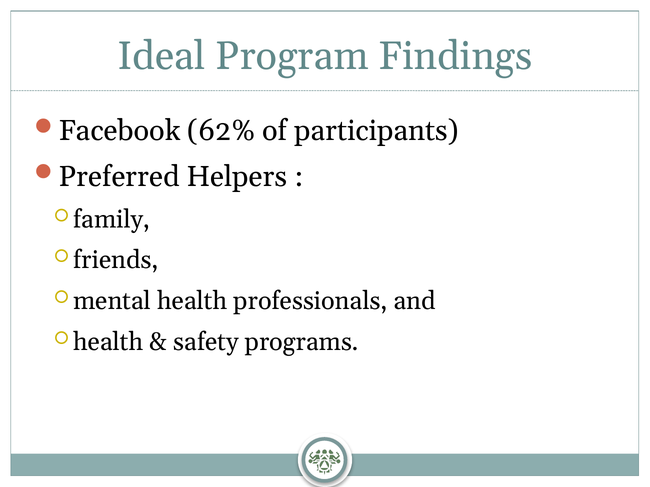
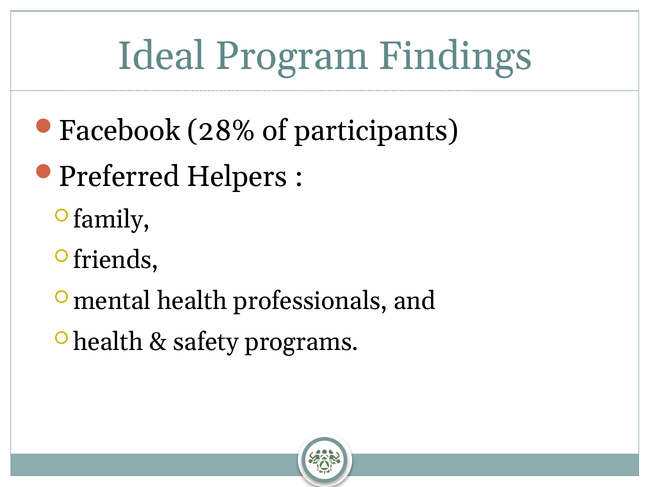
62%: 62% -> 28%
